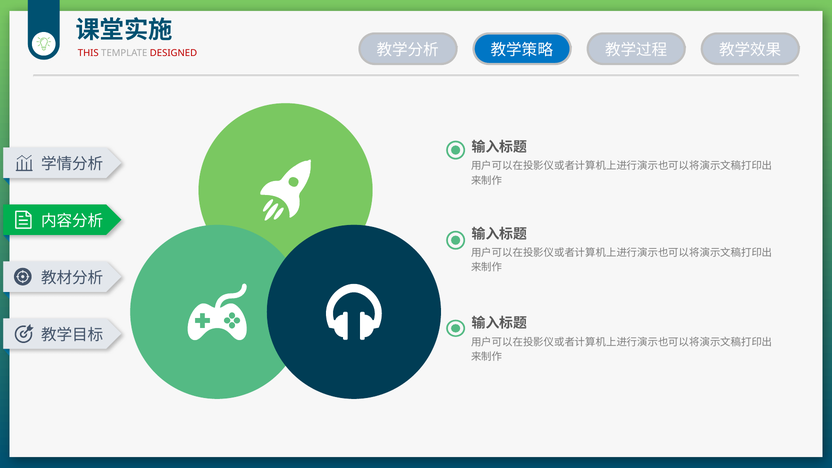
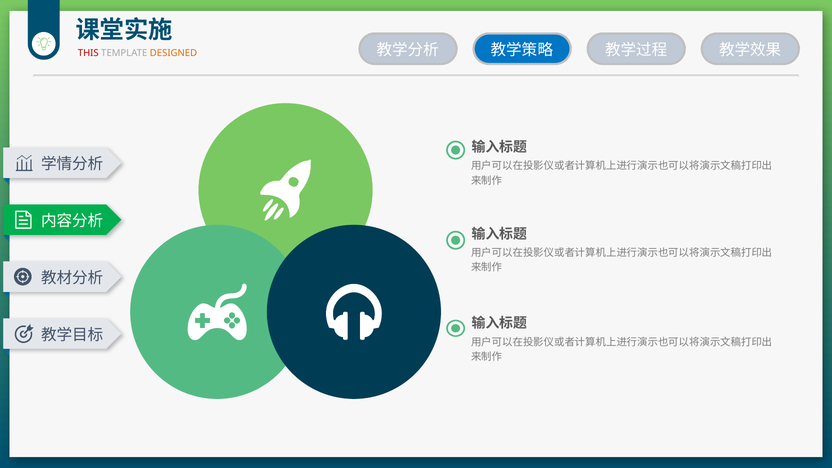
DESIGNED colour: red -> orange
